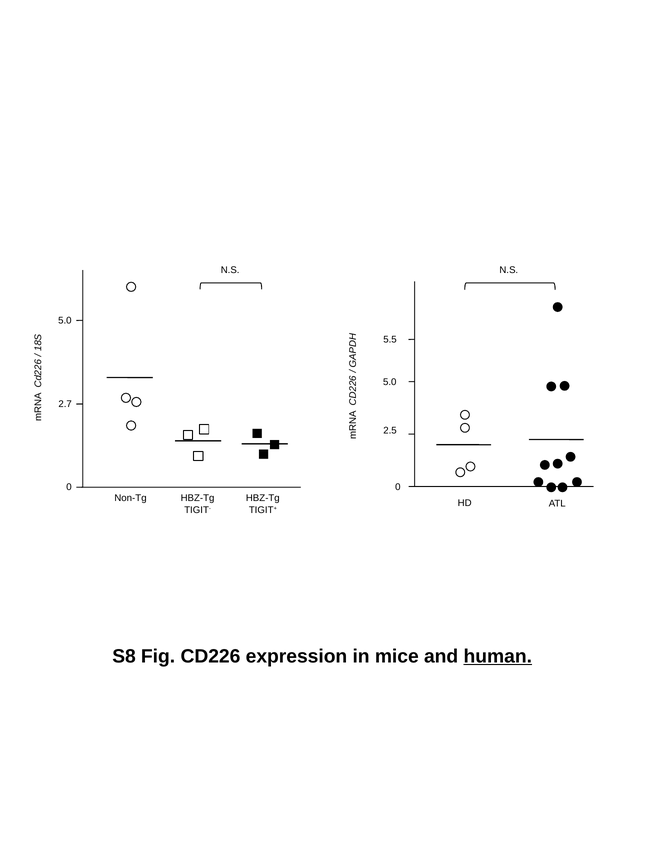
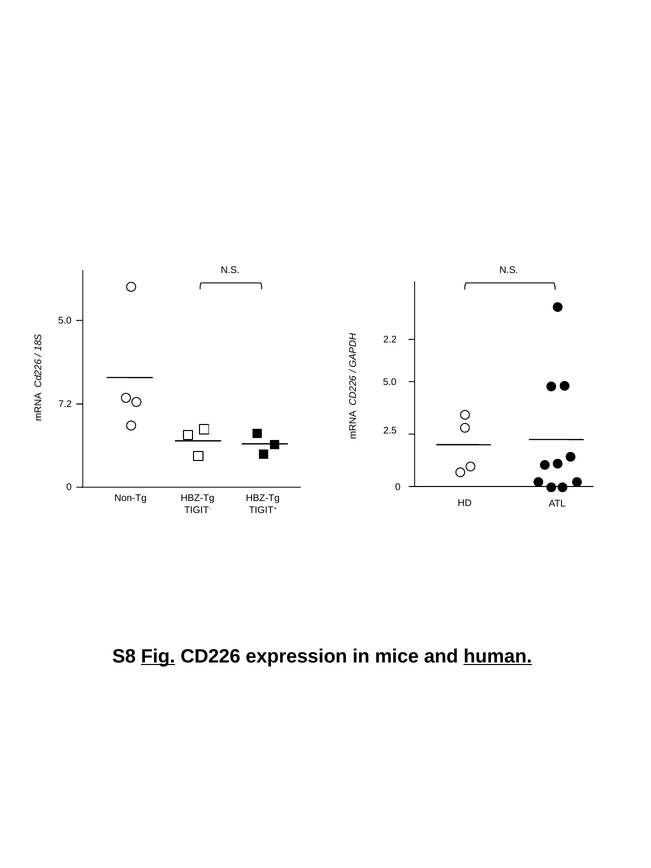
5.5: 5.5 -> 2.2
2.7: 2.7 -> 7.2
Fig underline: none -> present
